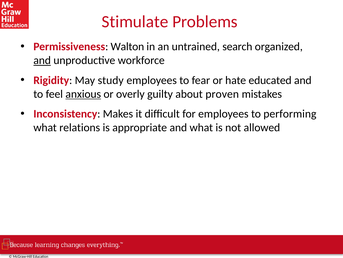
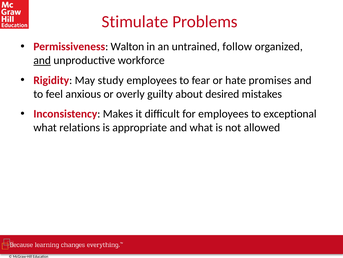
search: search -> follow
educated: educated -> promises
anxious underline: present -> none
proven: proven -> desired
performing: performing -> exceptional
